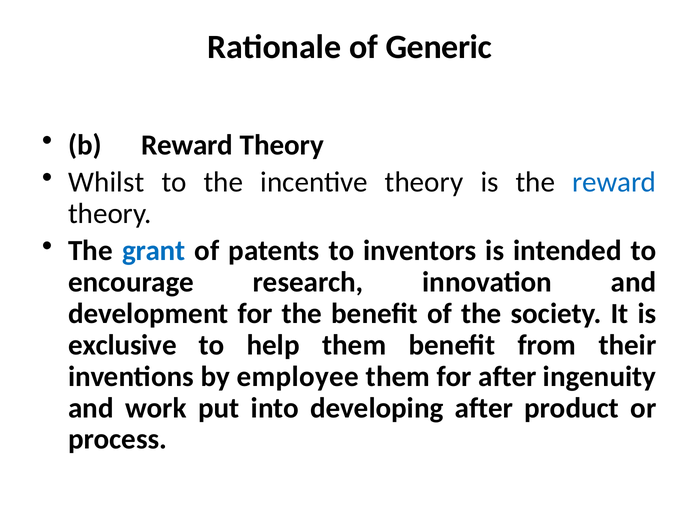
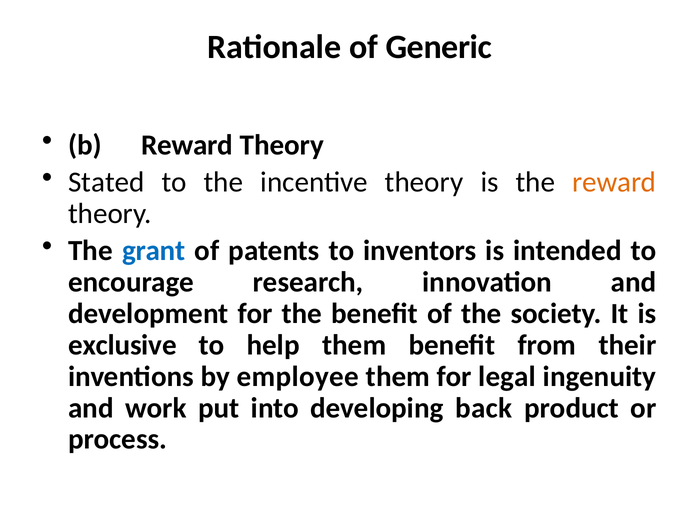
Whilst: Whilst -> Stated
reward at (614, 182) colour: blue -> orange
for after: after -> legal
developing after: after -> back
